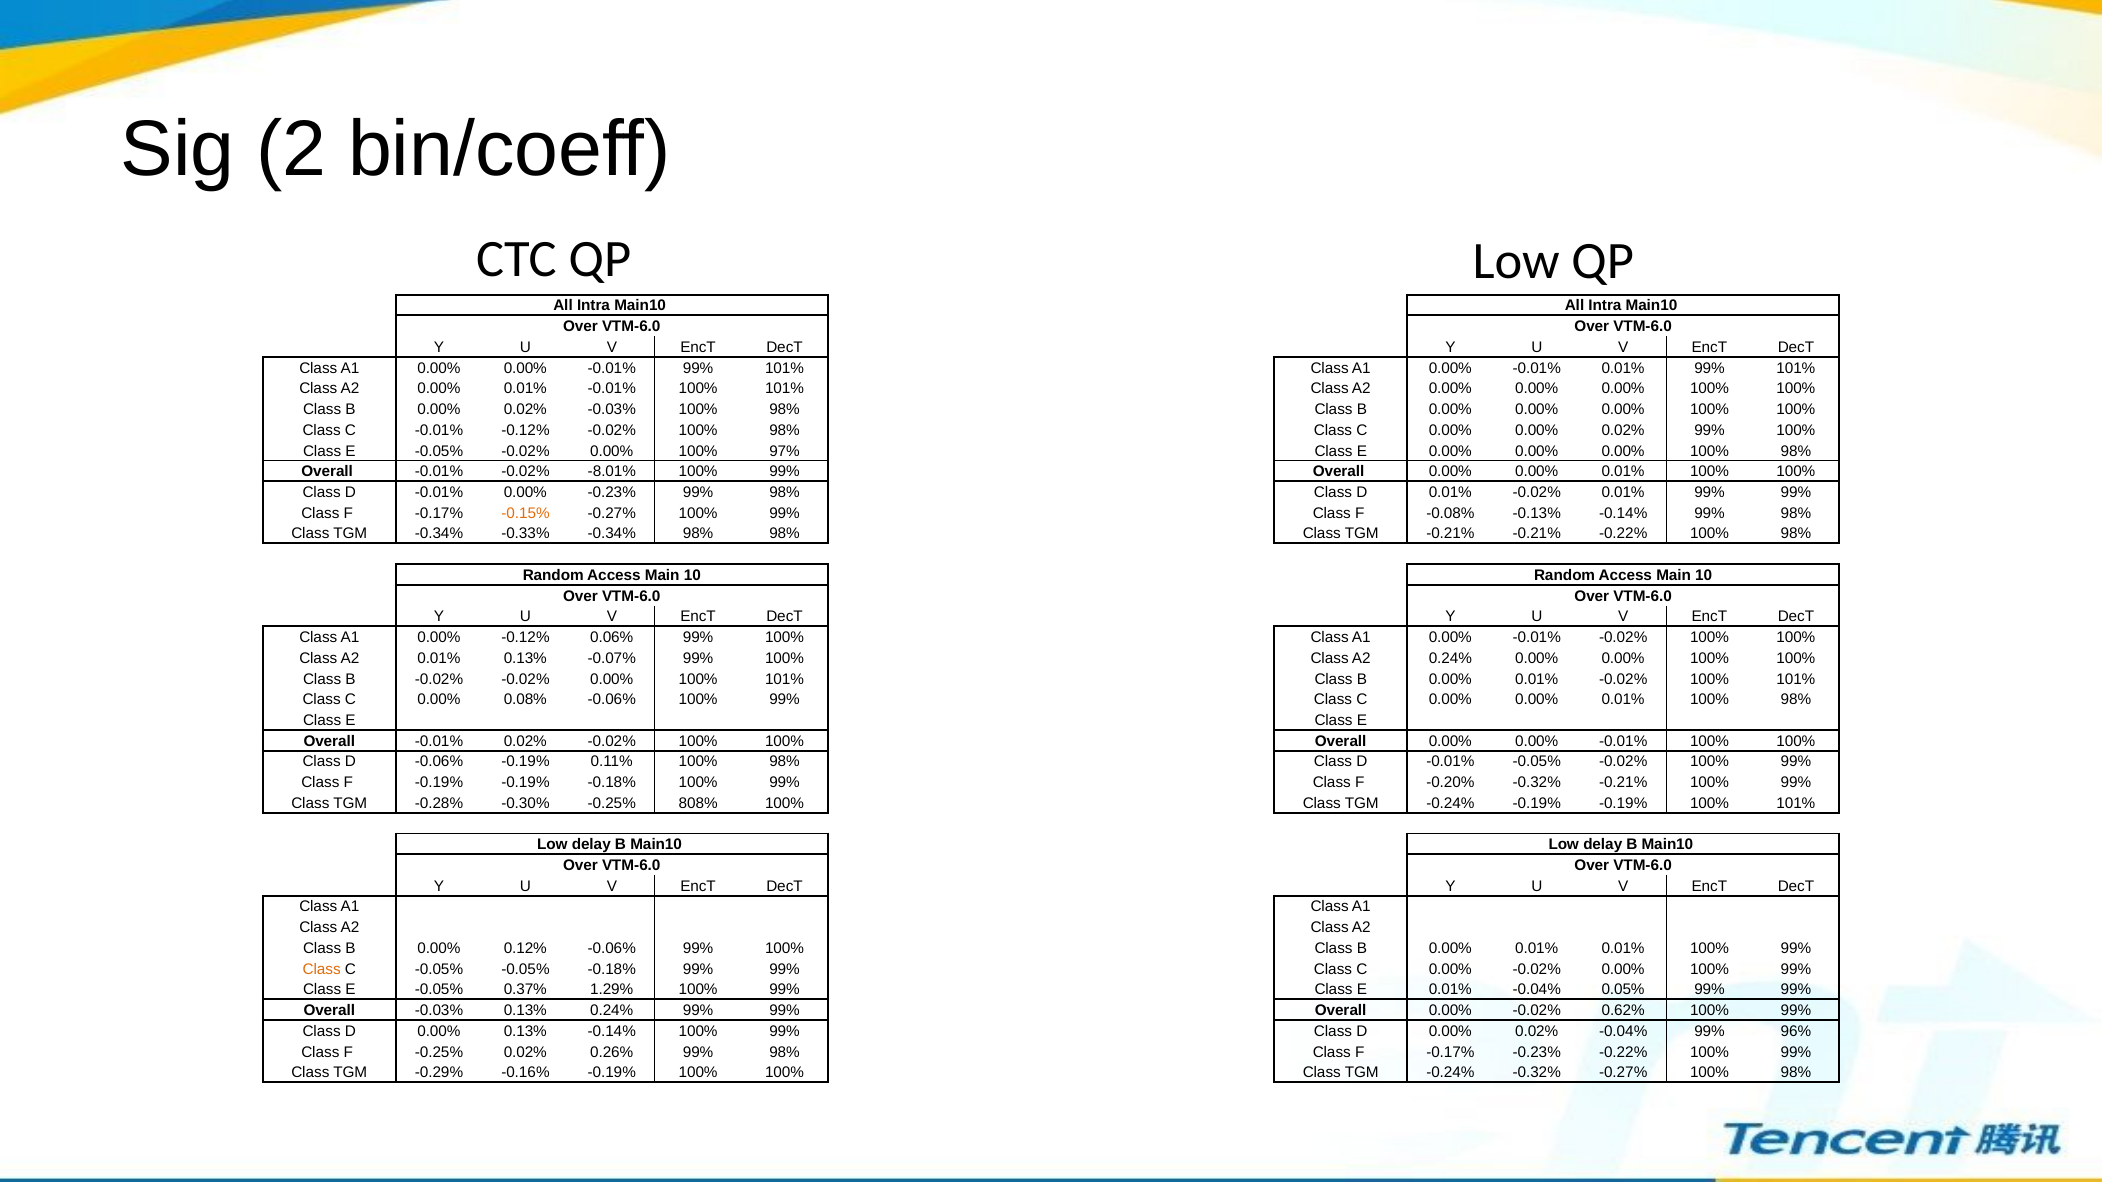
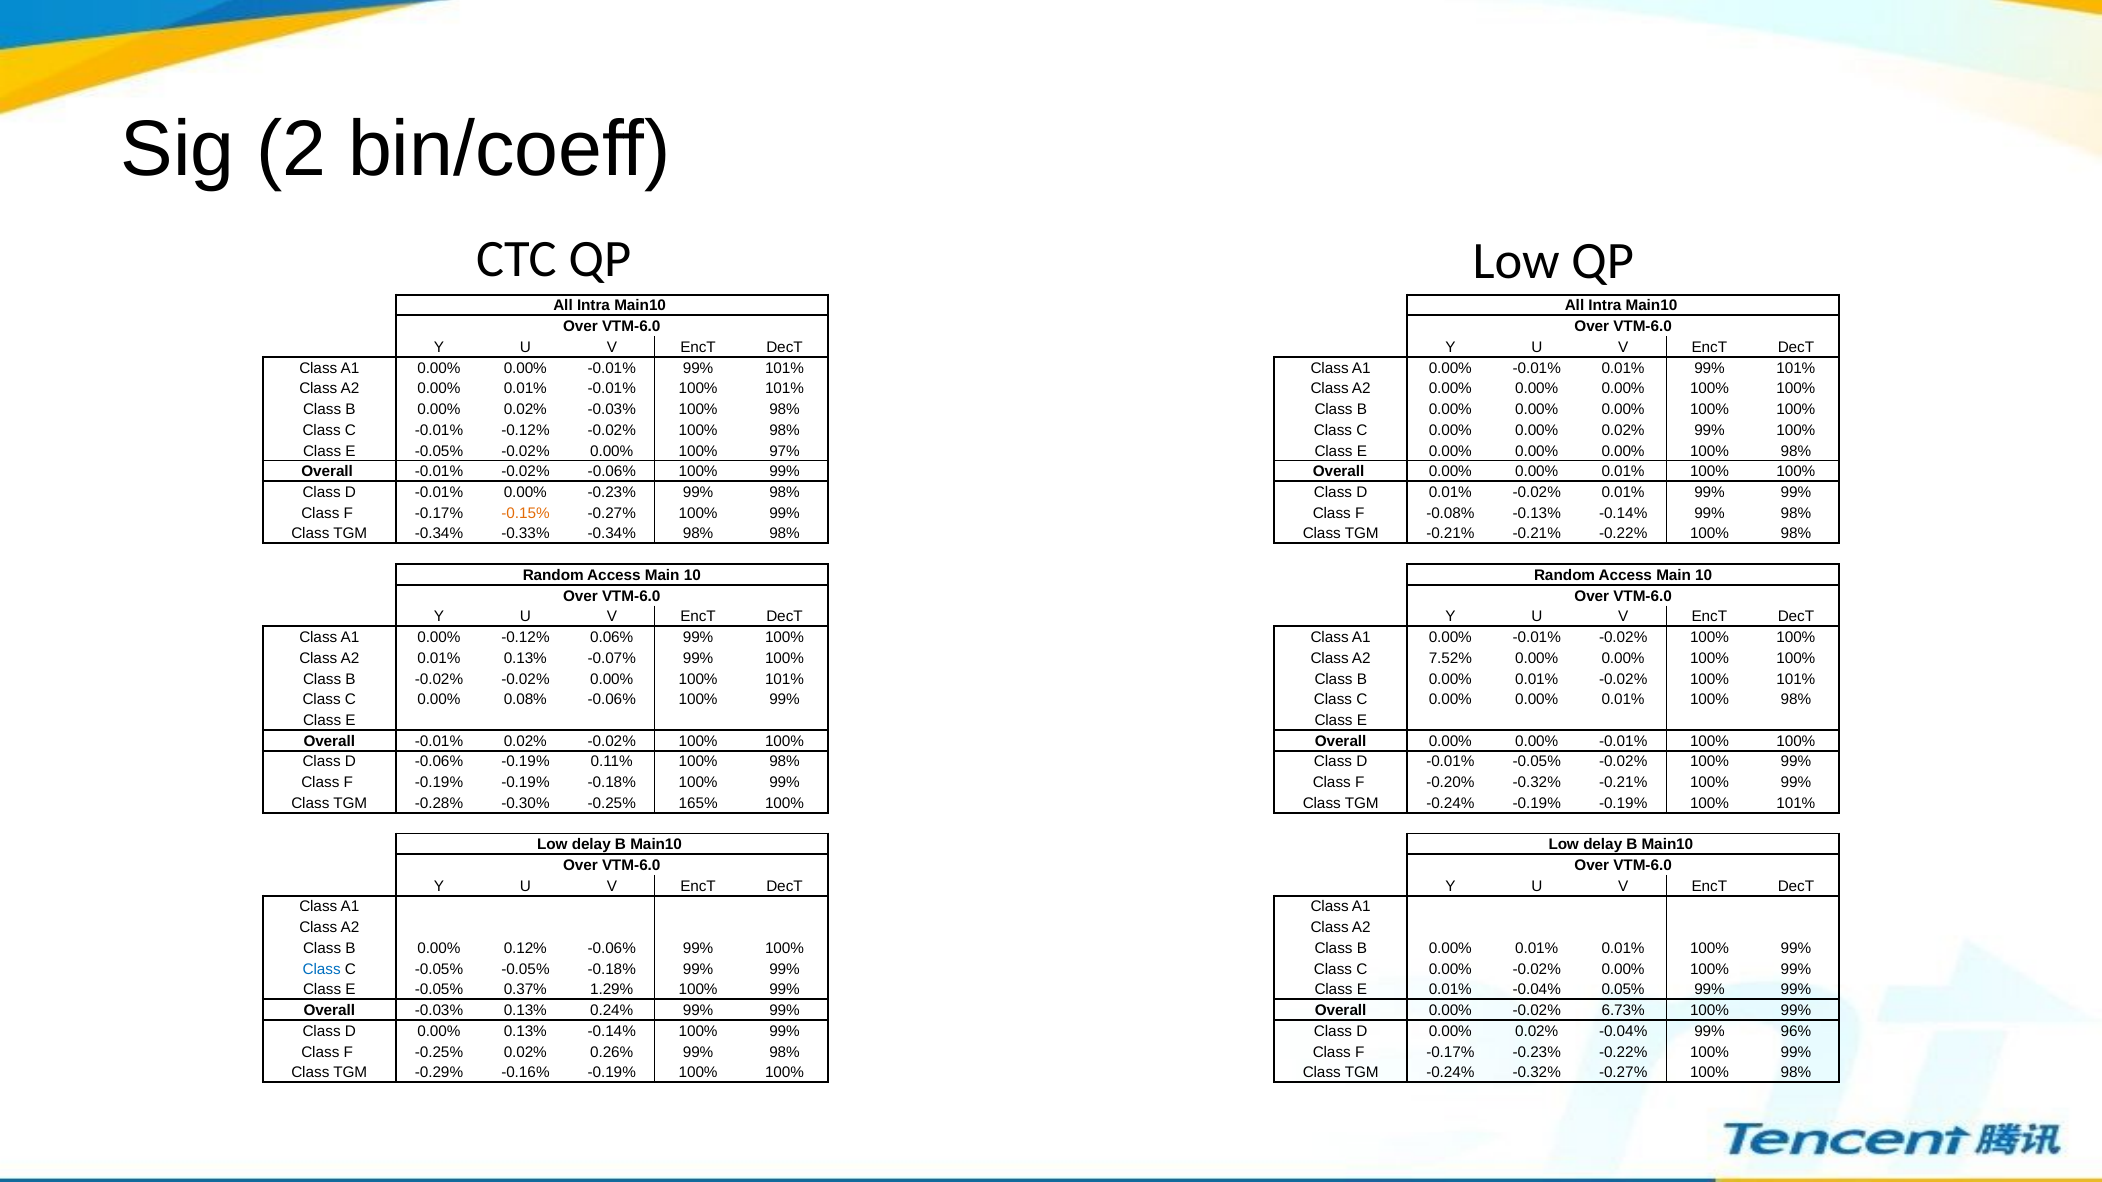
-0.02% -8.01%: -8.01% -> -0.06%
A2 0.24%: 0.24% -> 7.52%
808%: 808% -> 165%
Class at (322, 969) colour: orange -> blue
0.62%: 0.62% -> 6.73%
